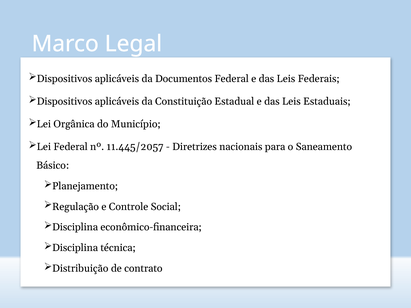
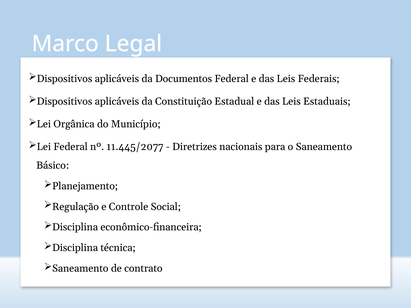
11.445/2057: 11.445/2057 -> 11.445/2077
Distribuição at (80, 269): Distribuição -> Saneamento
